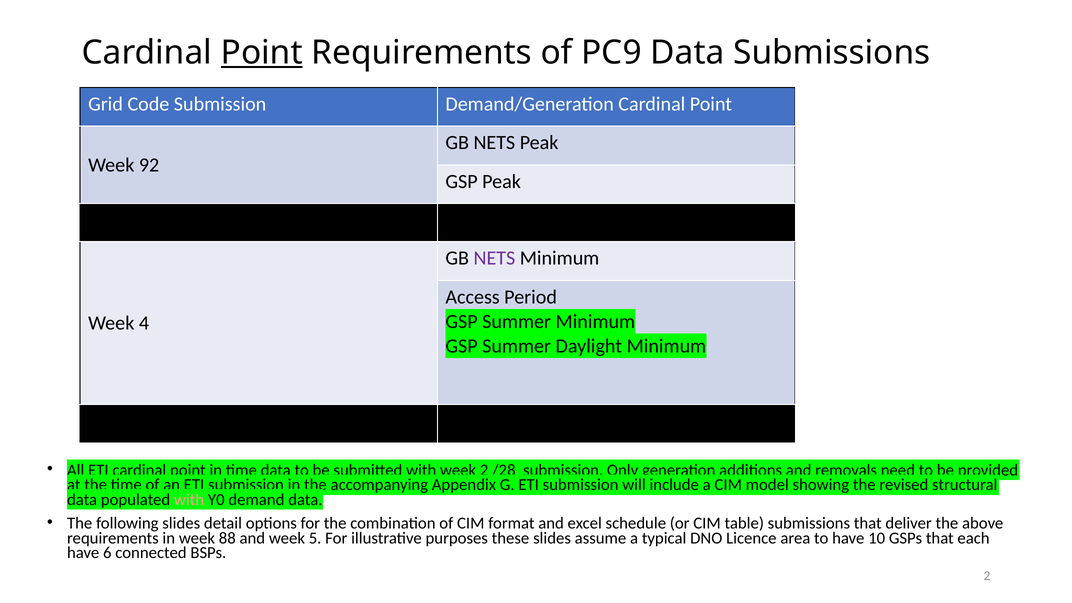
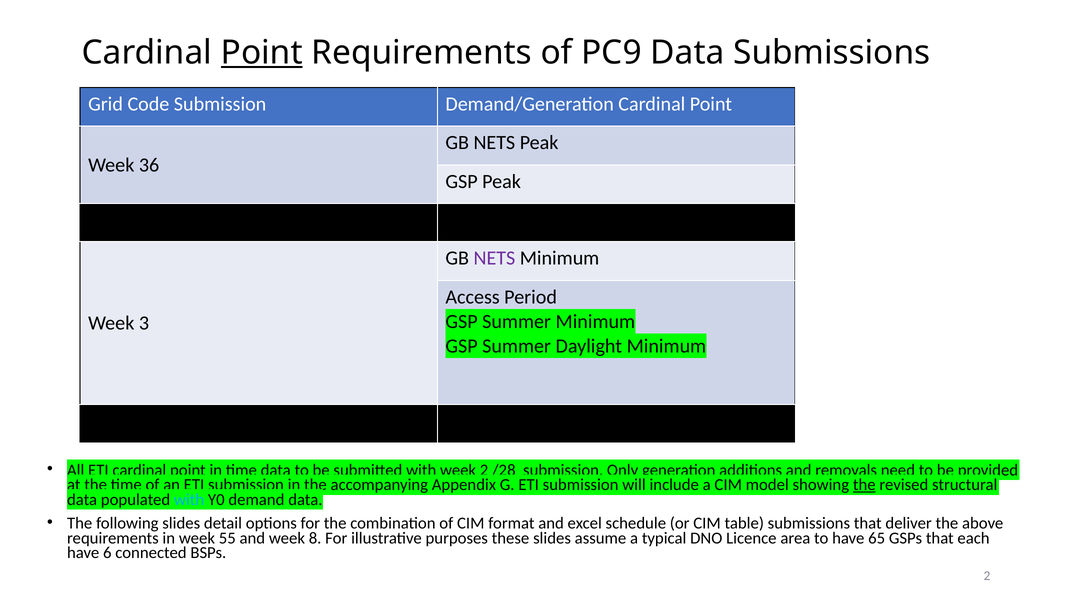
92: 92 -> 36
4: 4 -> 3
the at (864, 485) underline: none -> present
with at (189, 500) colour: pink -> light blue
88: 88 -> 55
5: 5 -> 8
10: 10 -> 65
